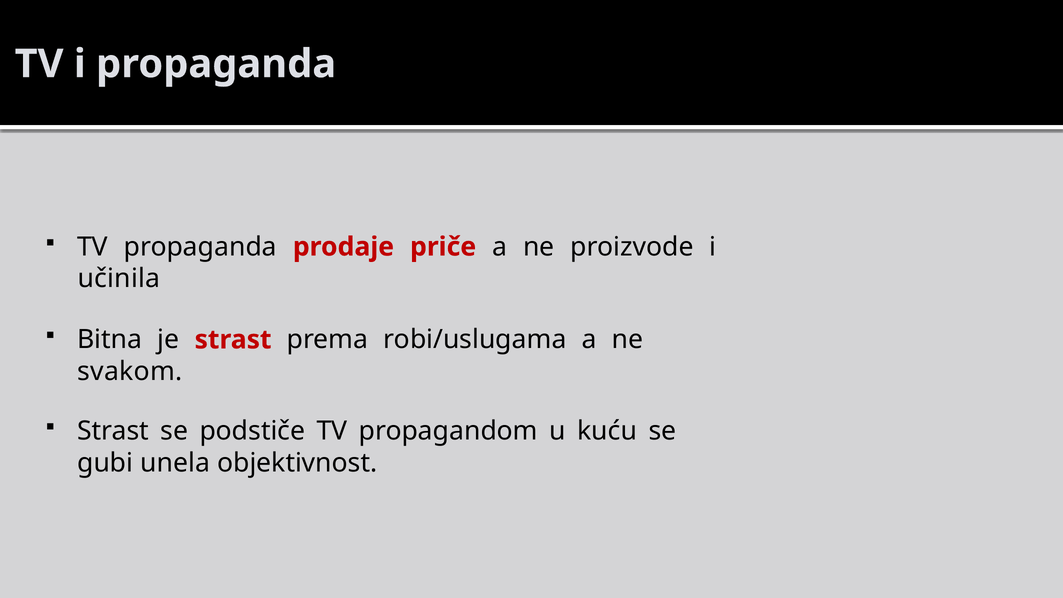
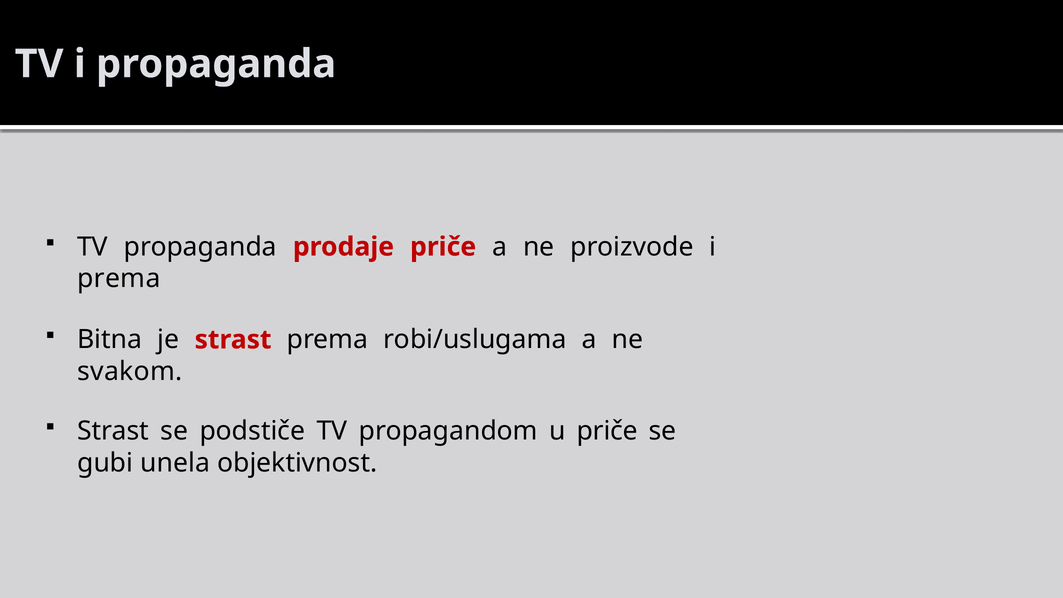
učinila at (119, 279): učinila -> prema
u kuću: kuću -> priče
